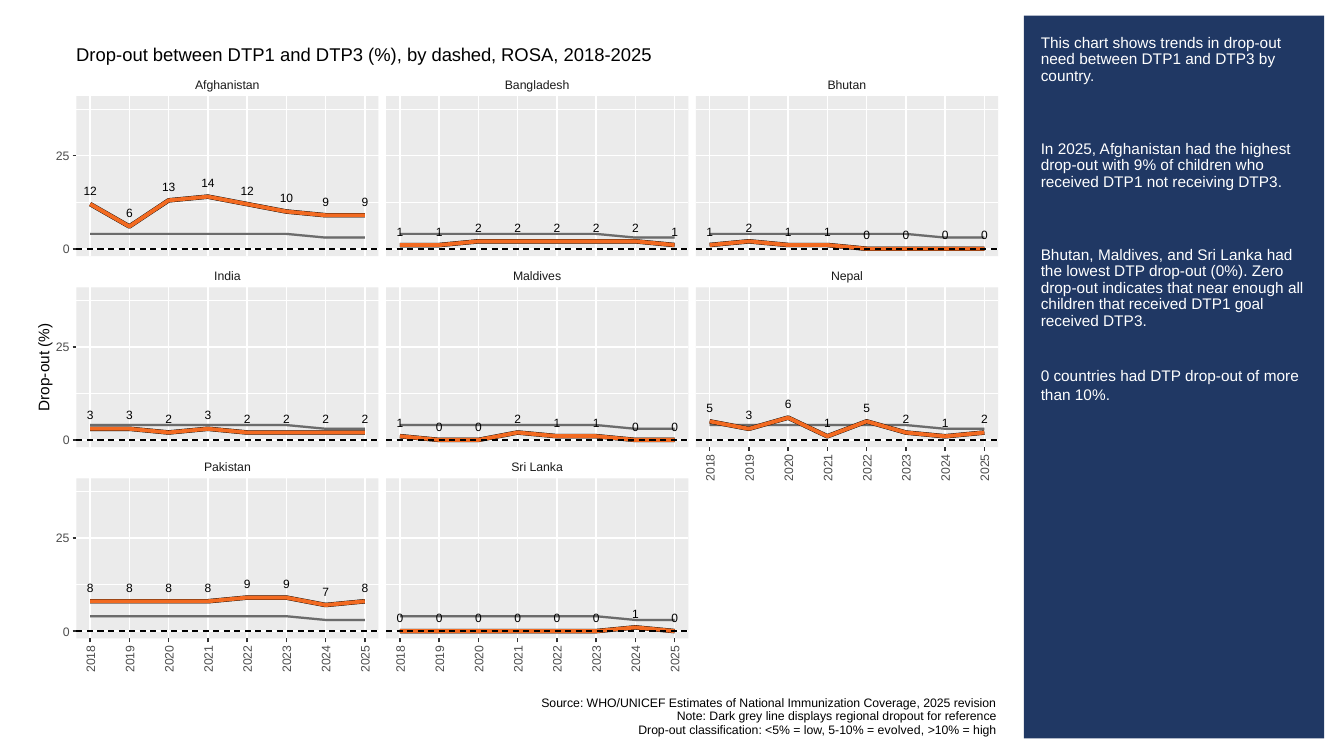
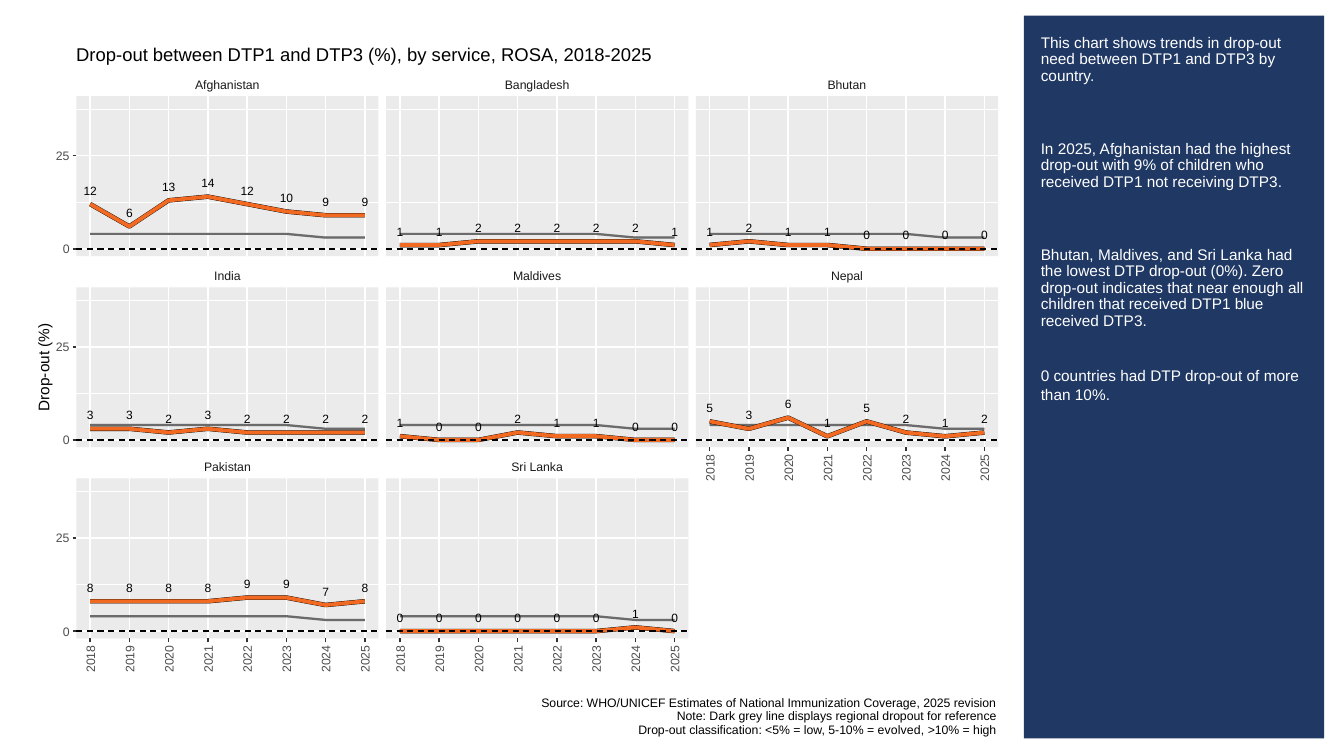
dashed: dashed -> service
goal: goal -> blue
